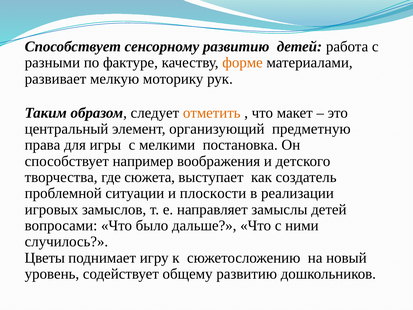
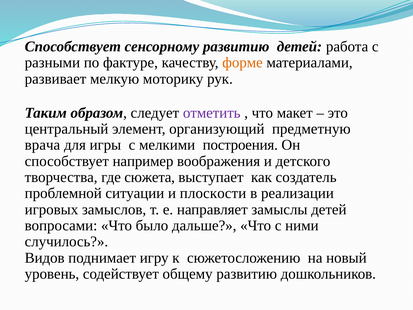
отметить colour: orange -> purple
права: права -> врача
постановка: постановка -> построения
Цветы: Цветы -> Видов
